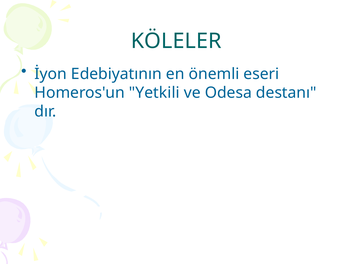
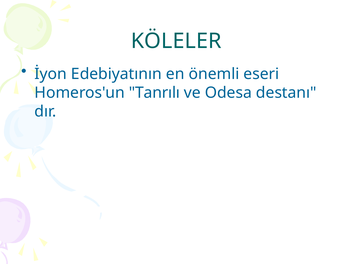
Yetkili: Yetkili -> Tanrılı
